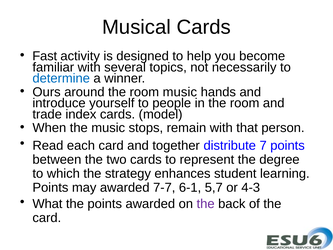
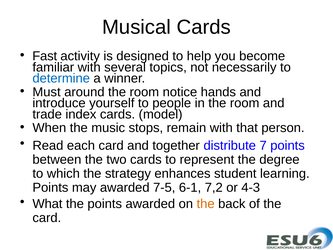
Ours: Ours -> Must
room music: music -> notice
7-7: 7-7 -> 7-5
5,7: 5,7 -> 7,2
the at (206, 204) colour: purple -> orange
